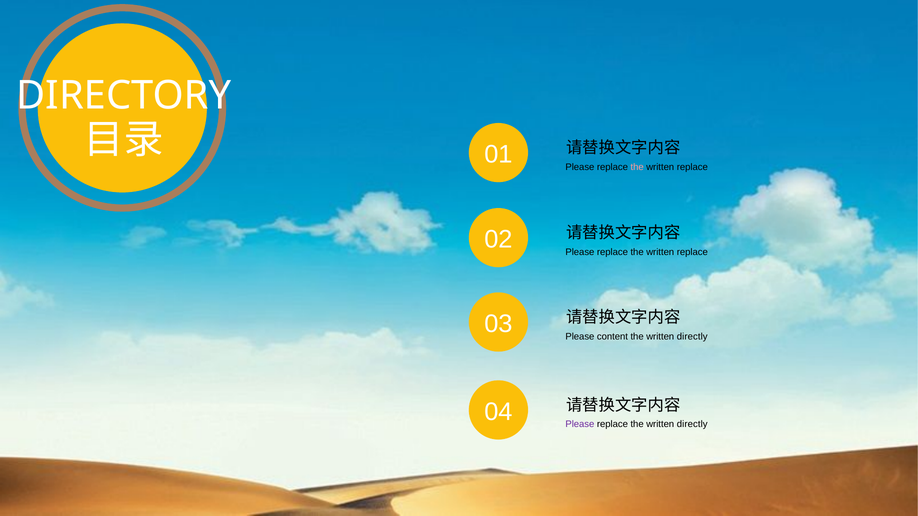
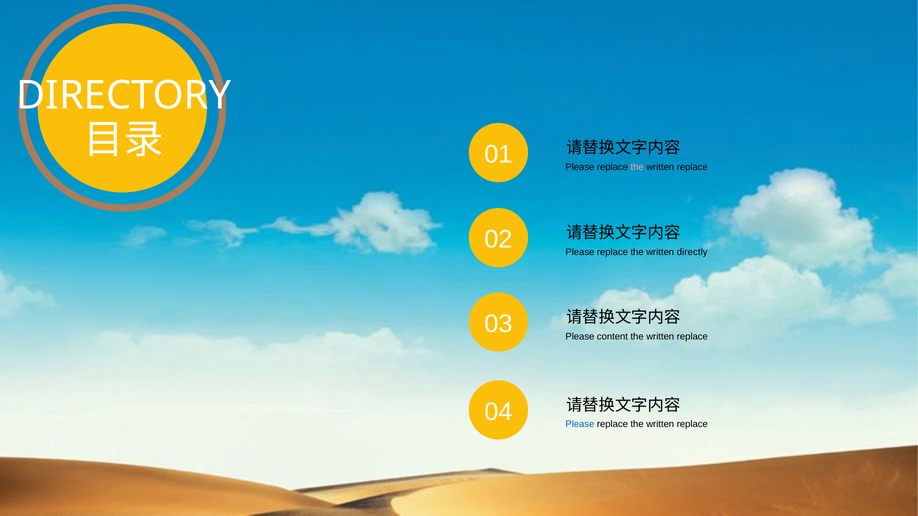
replace at (692, 252): replace -> directly
directly at (692, 337): directly -> replace
Please at (580, 425) colour: purple -> blue
directly at (692, 425): directly -> replace
